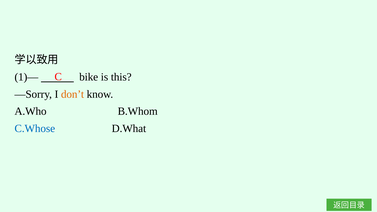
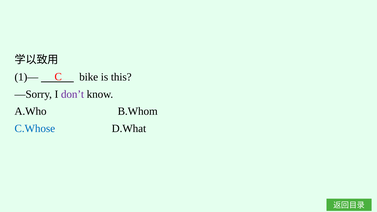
don’t colour: orange -> purple
